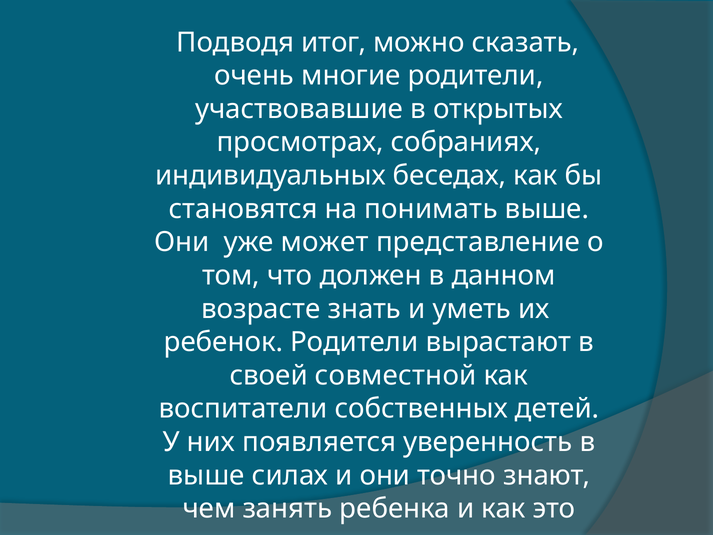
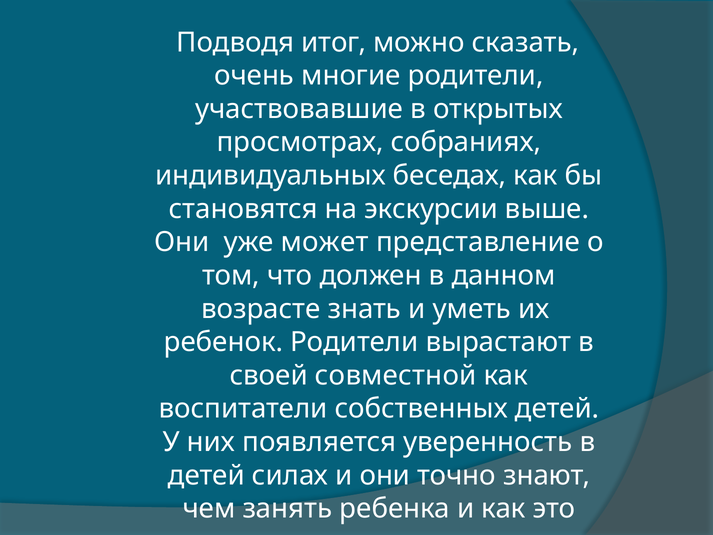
понимать: понимать -> экскурсии
выше at (206, 475): выше -> детей
